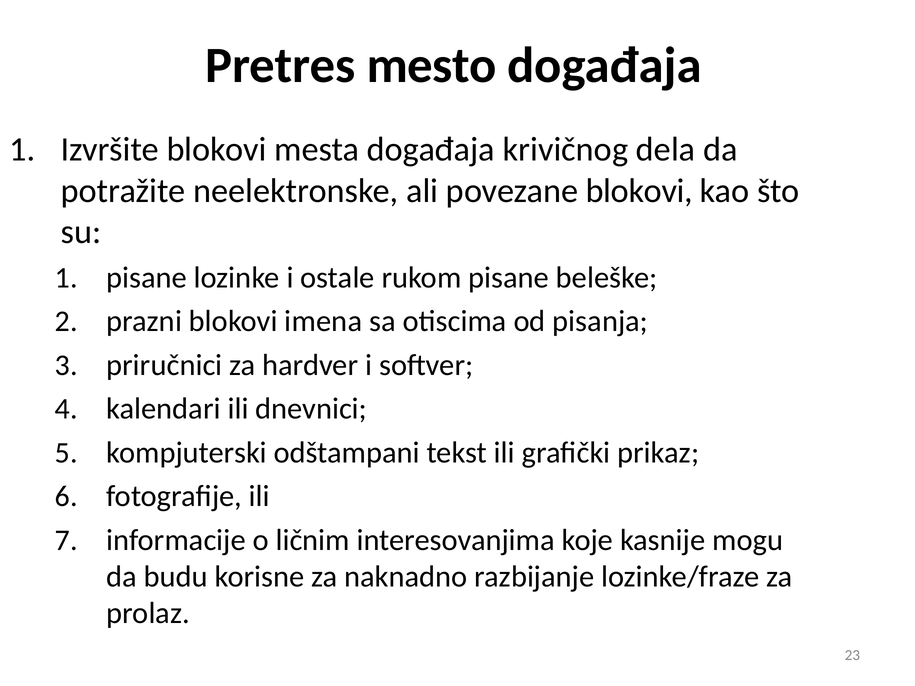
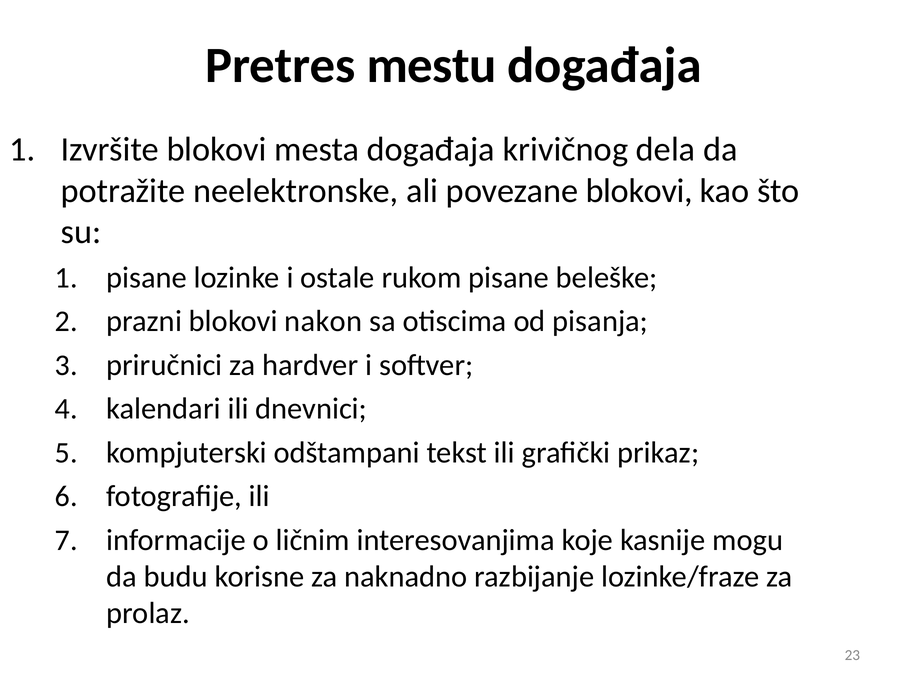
mesto: mesto -> mestu
imena: imena -> nakon
